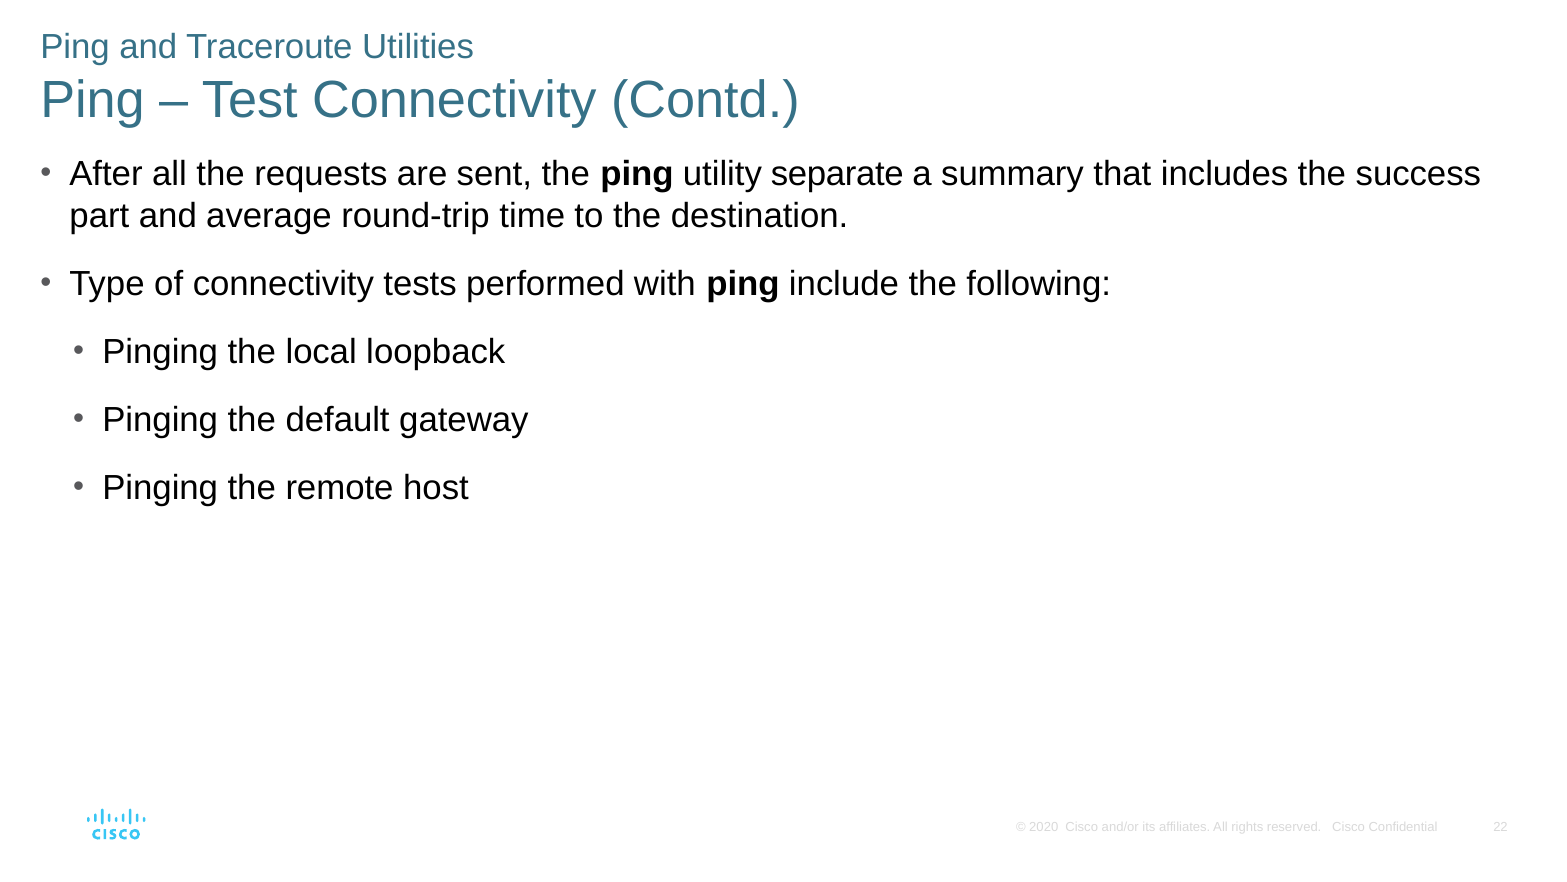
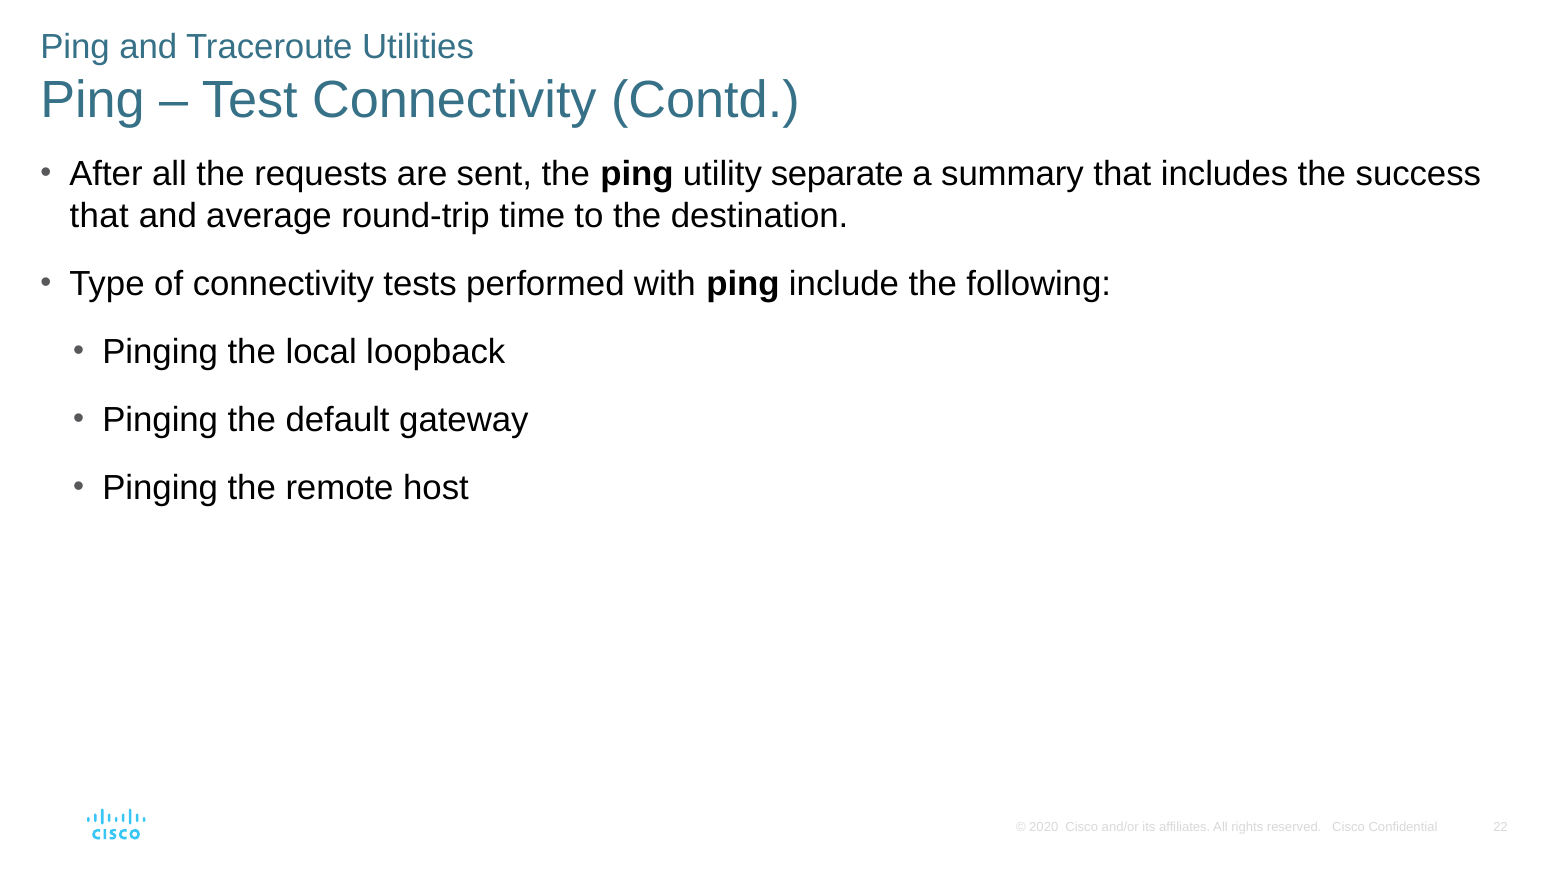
part at (99, 216): part -> that
